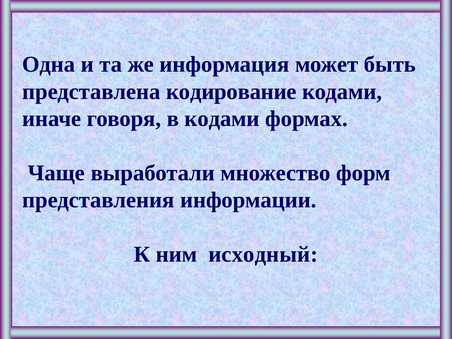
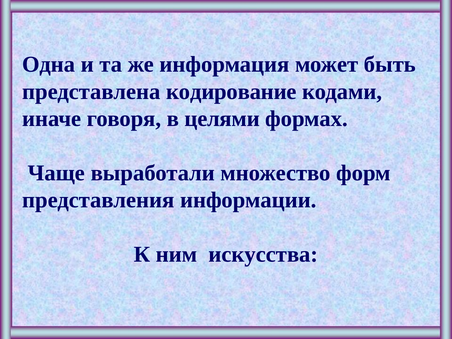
в кодами: кодами -> целями
исходный: исходный -> искусства
